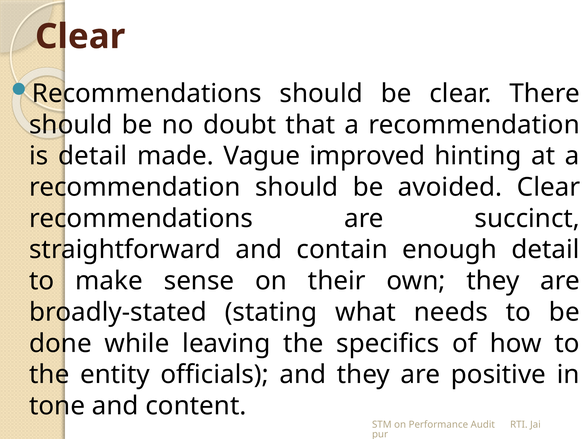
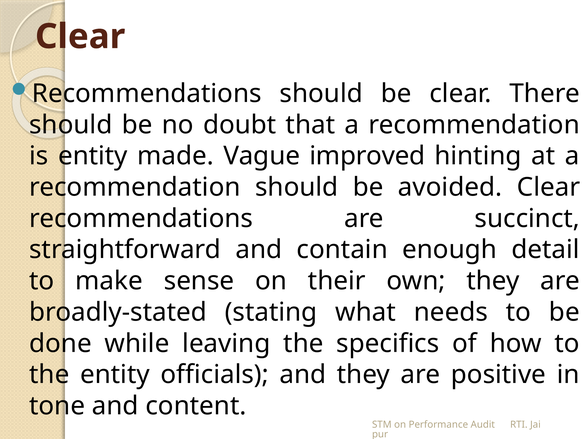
is detail: detail -> entity
